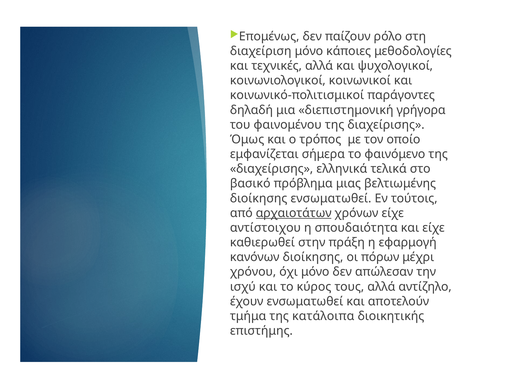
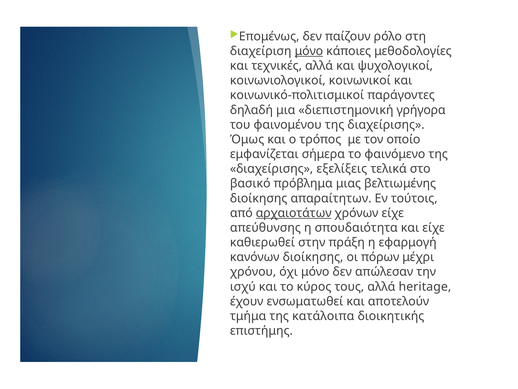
μόνο at (309, 51) underline: none -> present
ελληνικά: ελληνικά -> εξελίξεις
διοίκησης ενσωματωθεί: ενσωματωθεί -> απαραίτητων
αντίστοιχου: αντίστοιχου -> απεύθυνσης
αντίζηλο: αντίζηλο -> heritage
